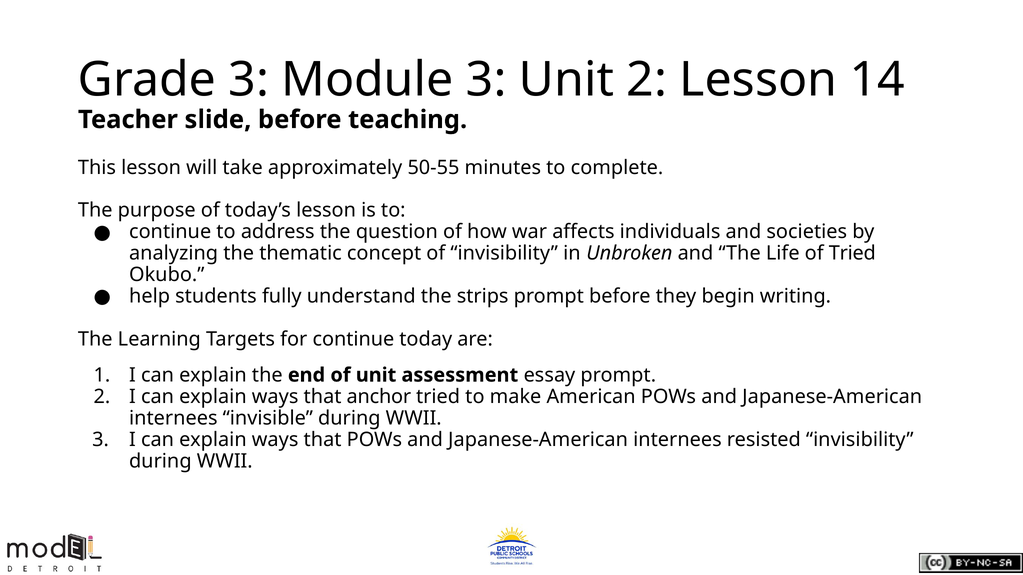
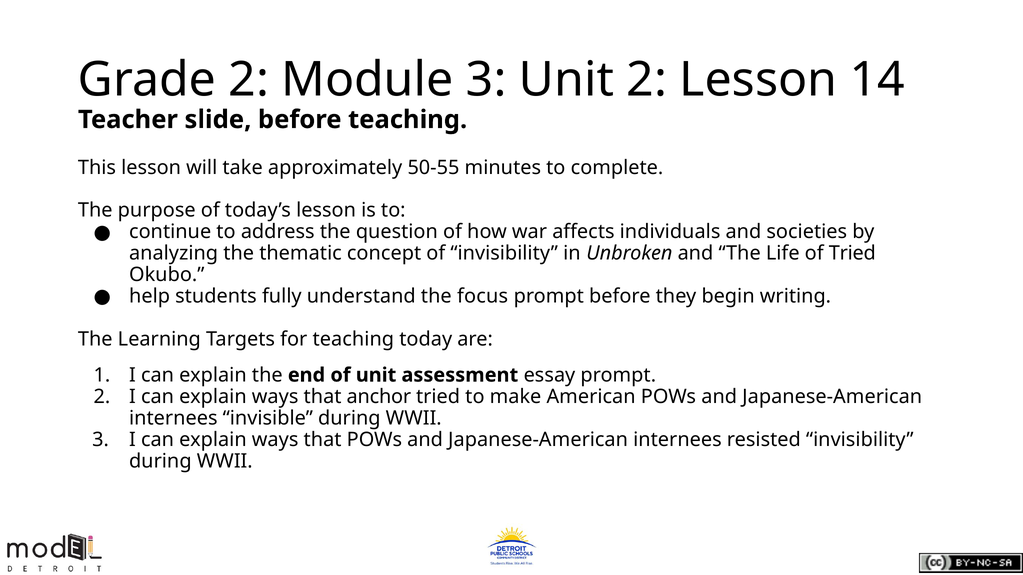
Grade 3: 3 -> 2
strips: strips -> focus
for continue: continue -> teaching
